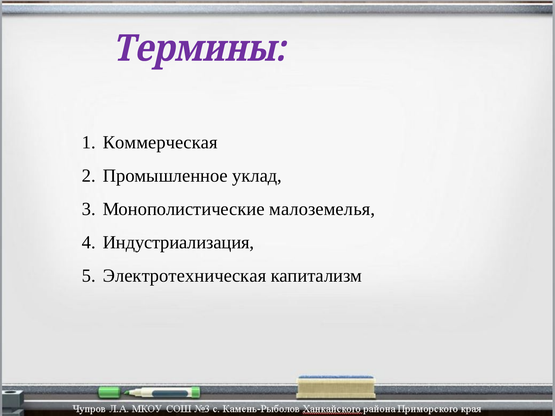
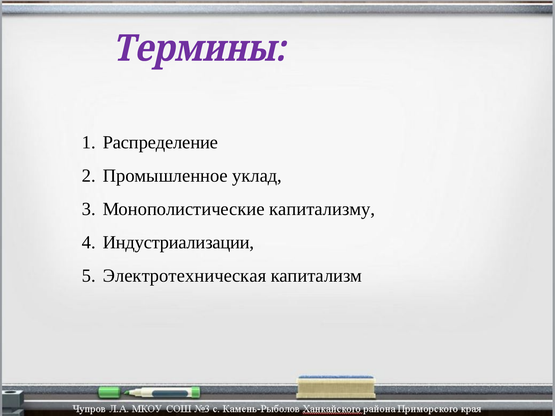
Коммерческая: Коммерческая -> Распределение
малоземелья: малоземелья -> капитализму
Индустриализация: Индустриализация -> Индустриализации
